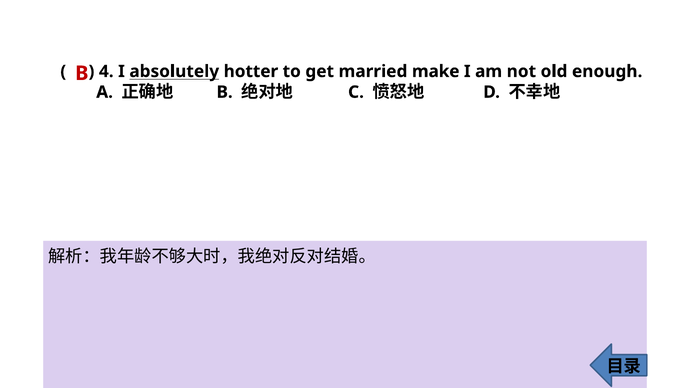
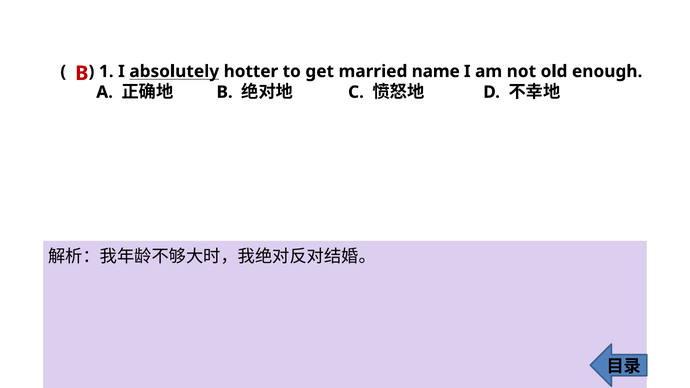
4: 4 -> 1
make: make -> name
